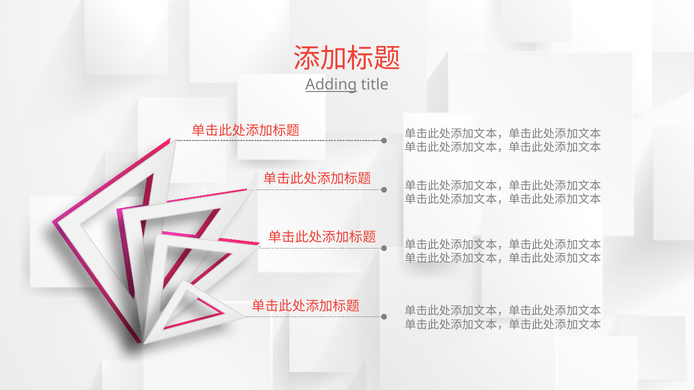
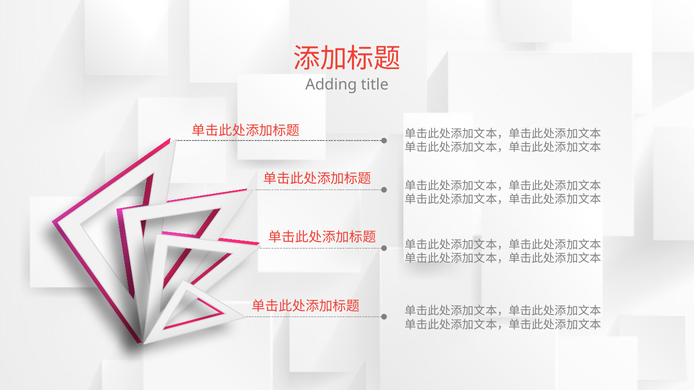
Adding underline: present -> none
